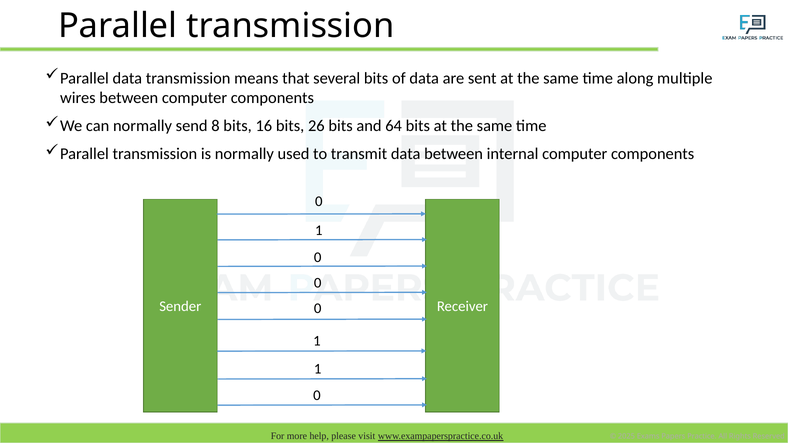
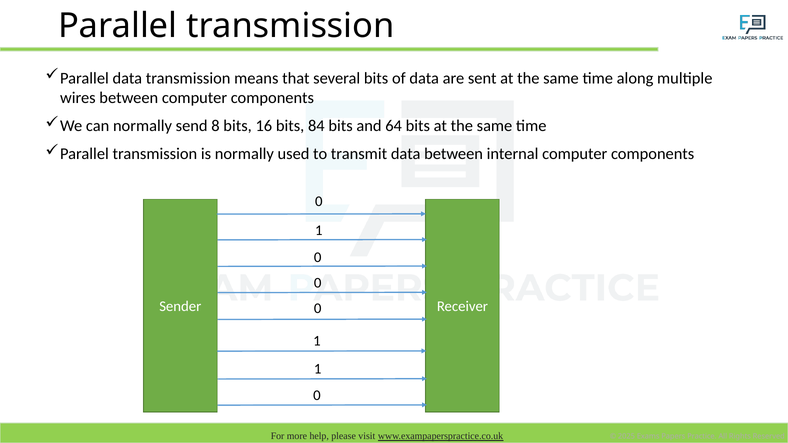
26: 26 -> 84
